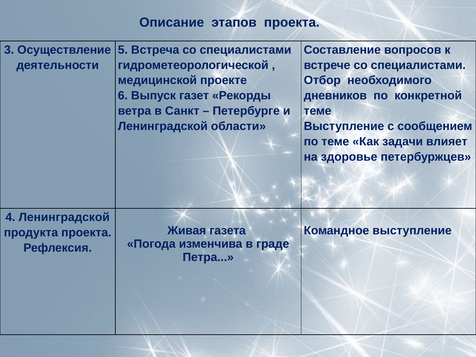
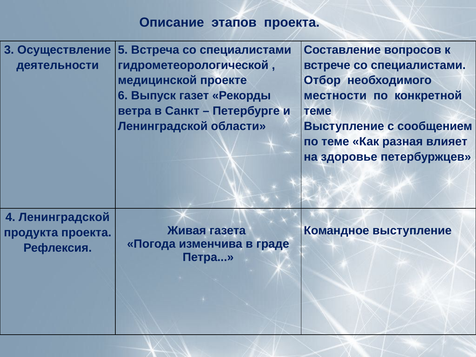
дневников: дневников -> местности
задачи: задачи -> разная
